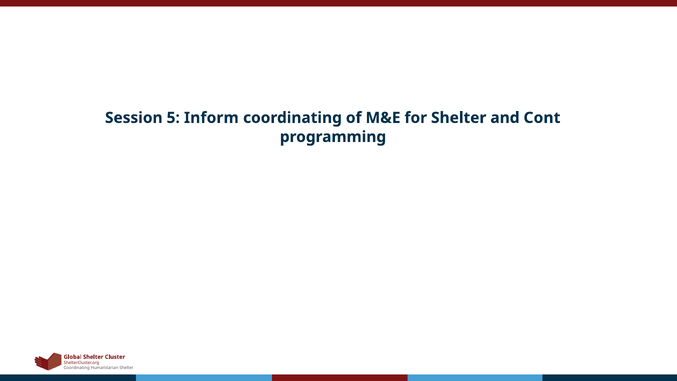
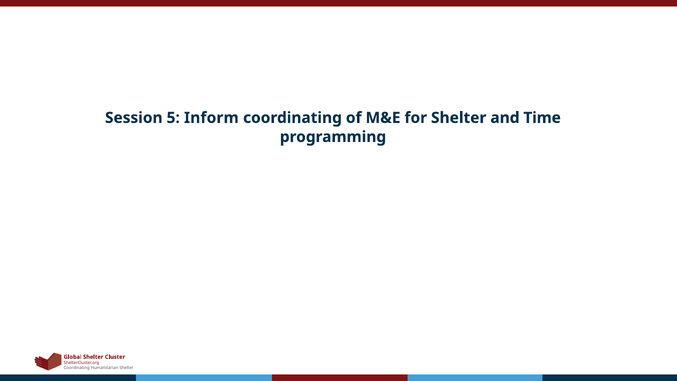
Cont: Cont -> Time
